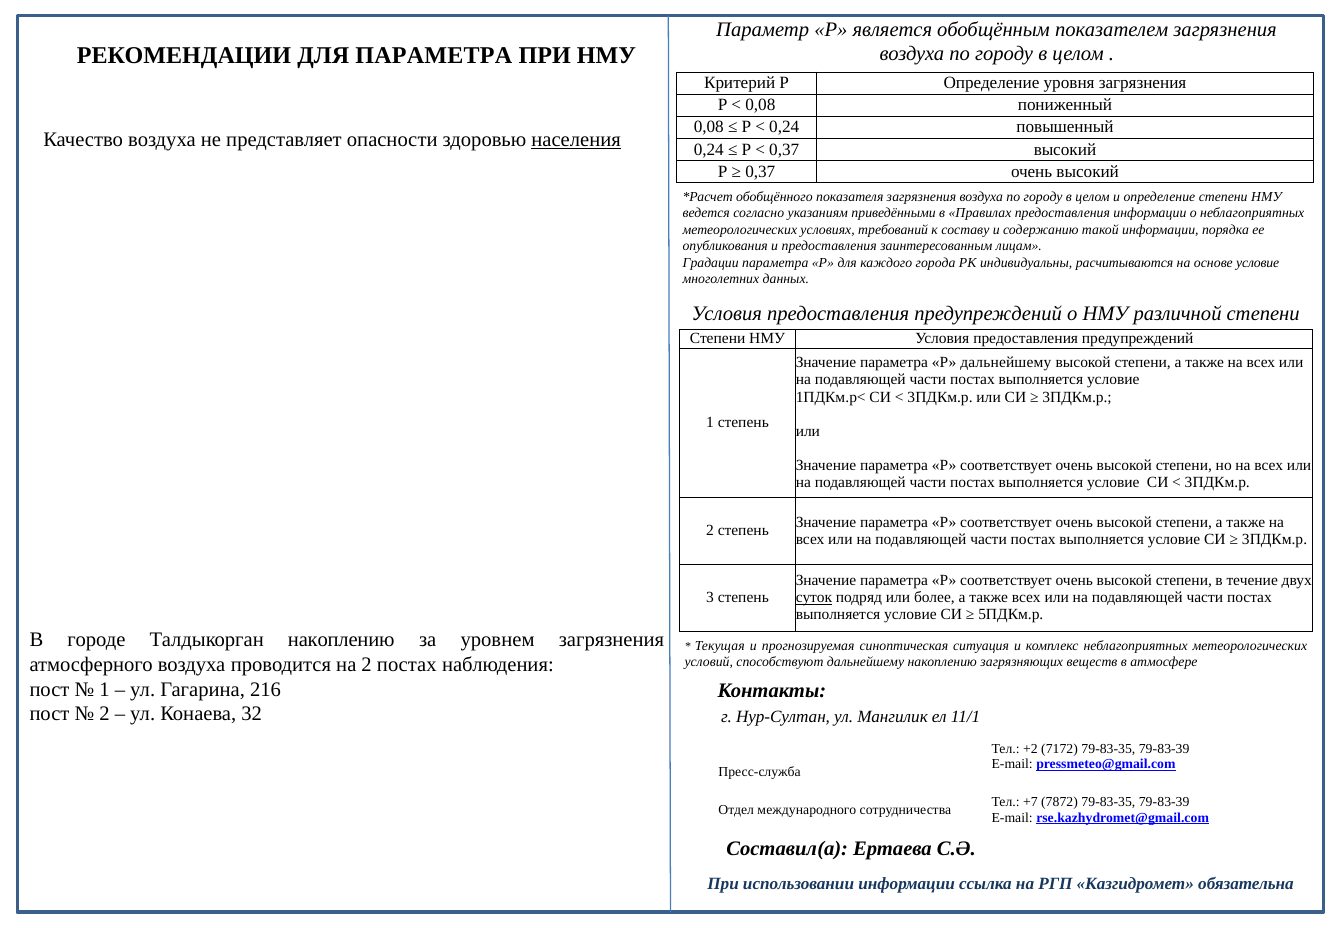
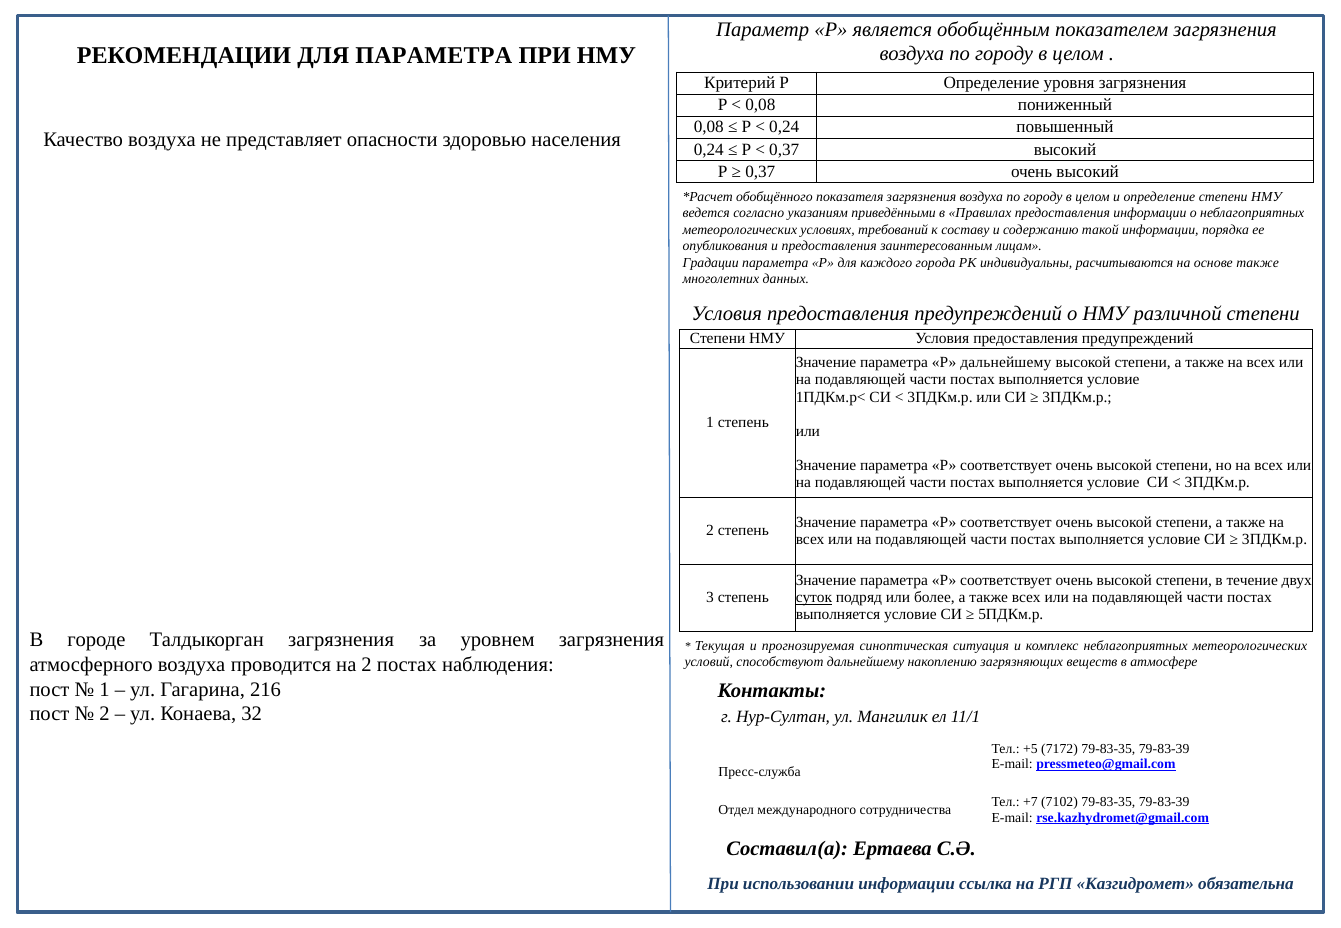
населения underline: present -> none
основе условие: условие -> также
Талдыкорган накоплению: накоплению -> загрязнения
+2: +2 -> +5
7872: 7872 -> 7102
